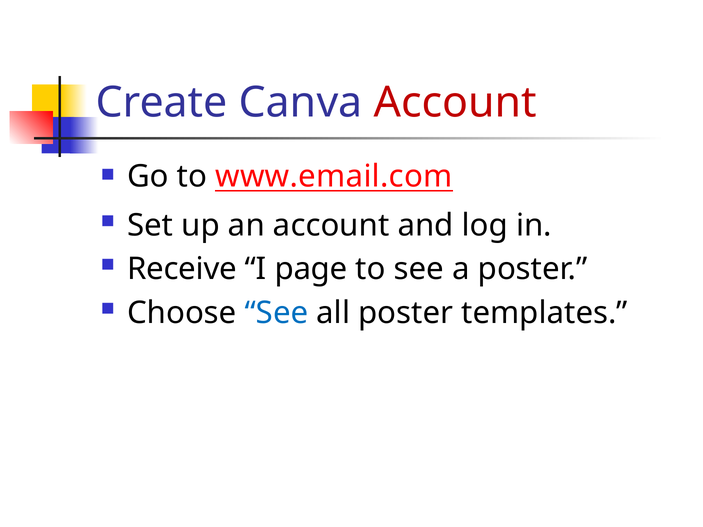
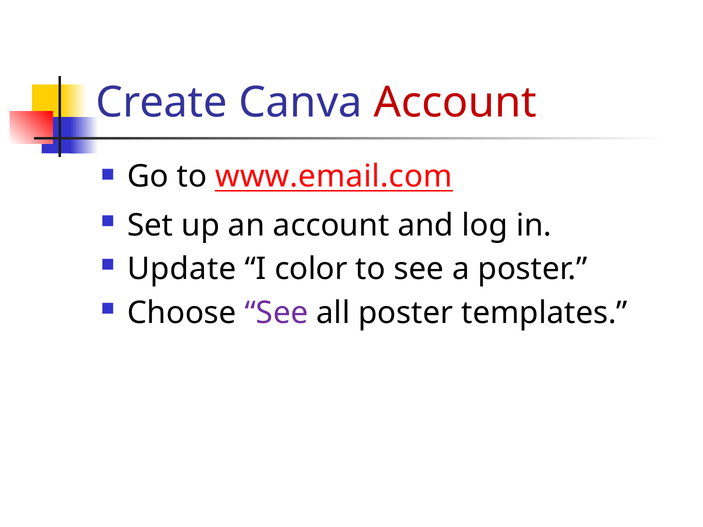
Receive: Receive -> Update
page: page -> color
See at (276, 313) colour: blue -> purple
